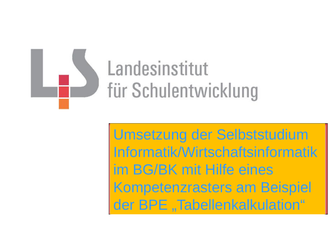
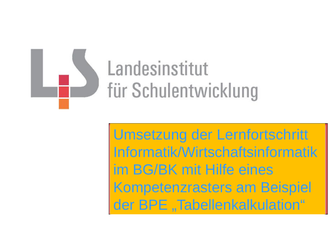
Selbststudium: Selbststudium -> Lernfortschritt
